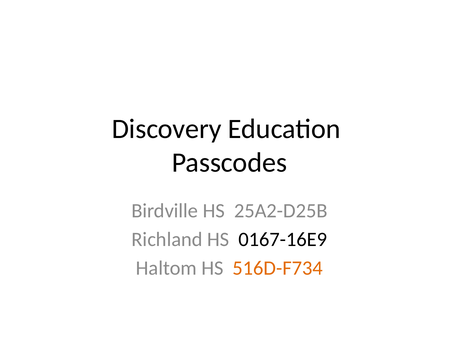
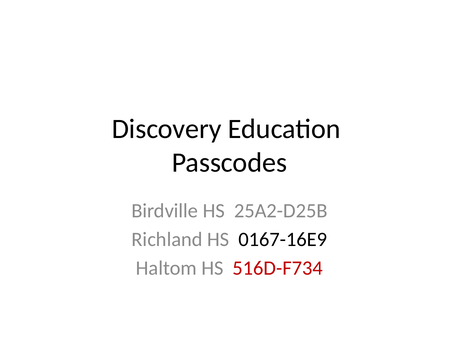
516D-F734 colour: orange -> red
